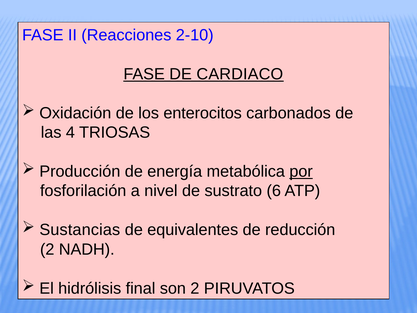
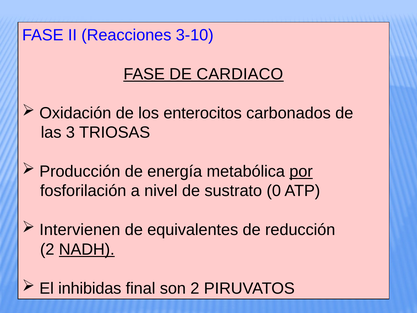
2-10: 2-10 -> 3-10
4: 4 -> 3
6: 6 -> 0
Sustancias: Sustancias -> Intervienen
NADH underline: none -> present
hidrólisis: hidrólisis -> inhibidas
